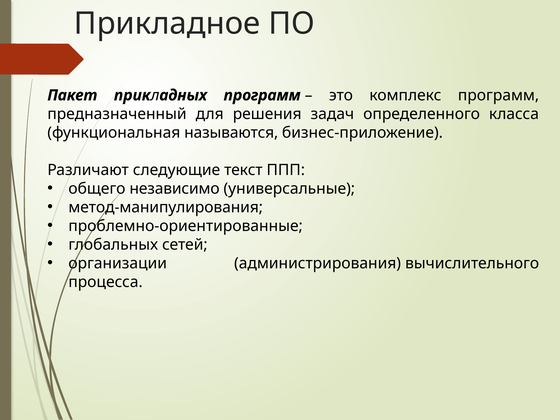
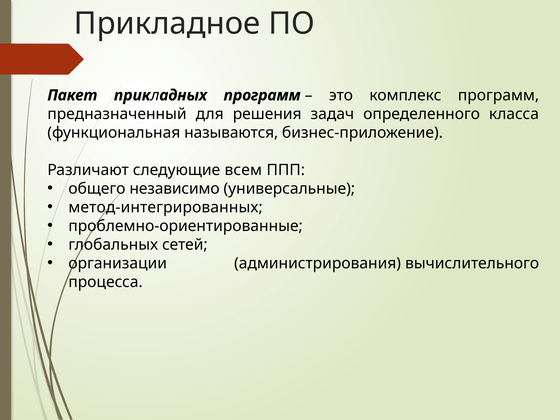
текст: текст -> всем
метод-манипулирования: метод-манипулирования -> метод-интегрированных
